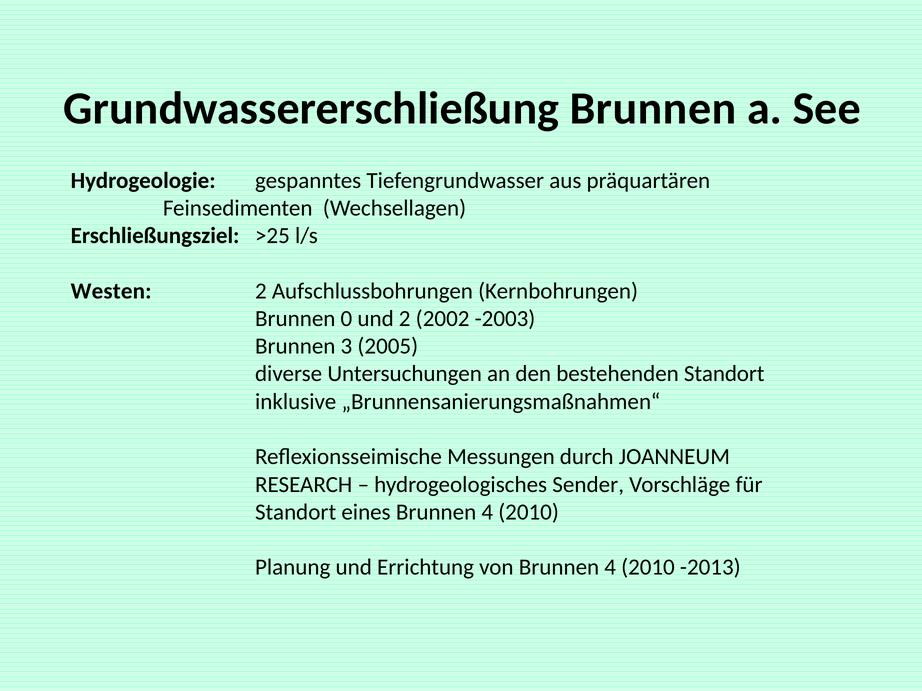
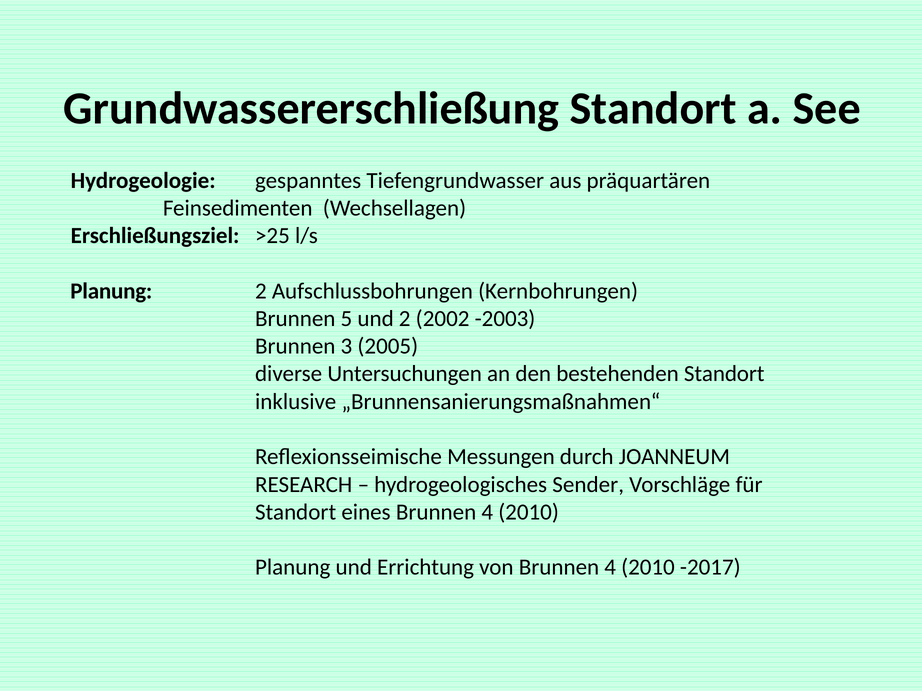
Grundwassererschließung Brunnen: Brunnen -> Standort
Westen at (111, 291): Westen -> Planung
0: 0 -> 5
-2013: -2013 -> -2017
